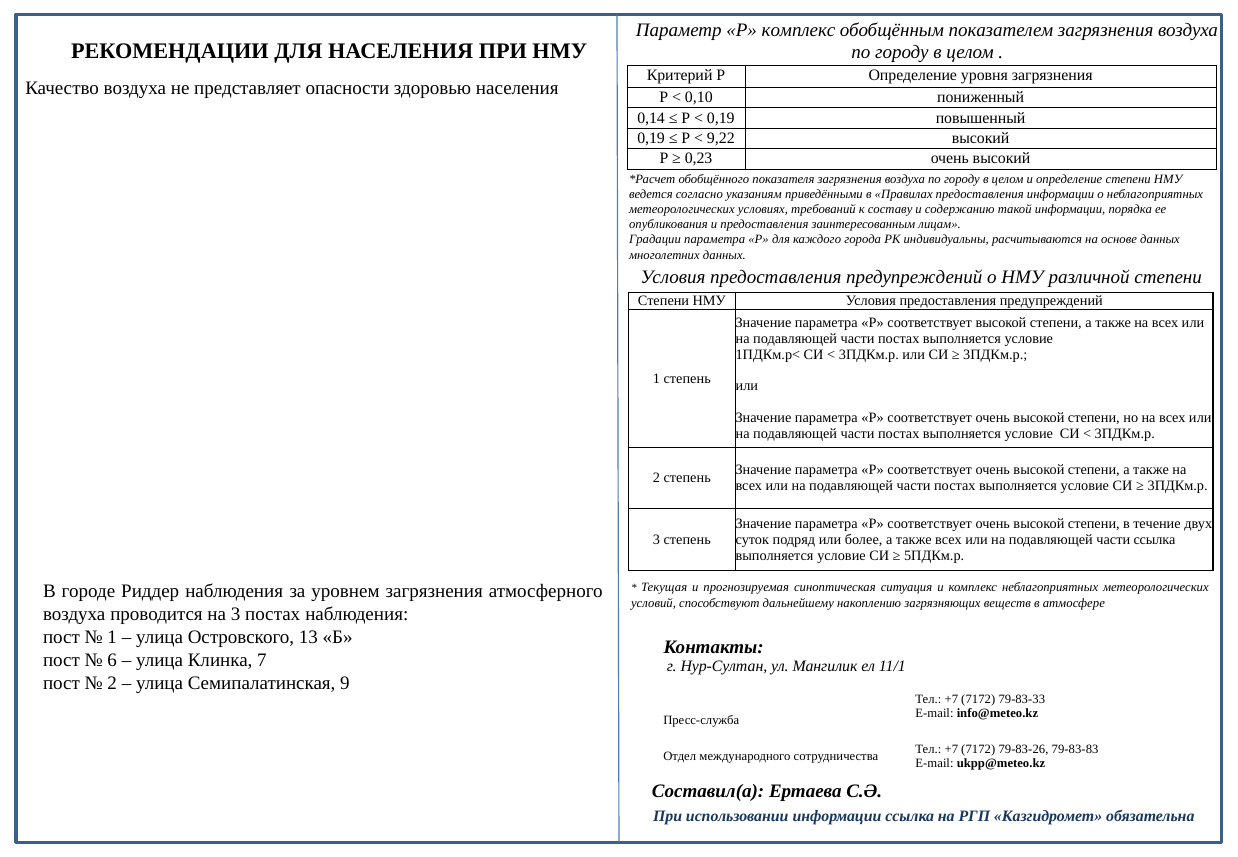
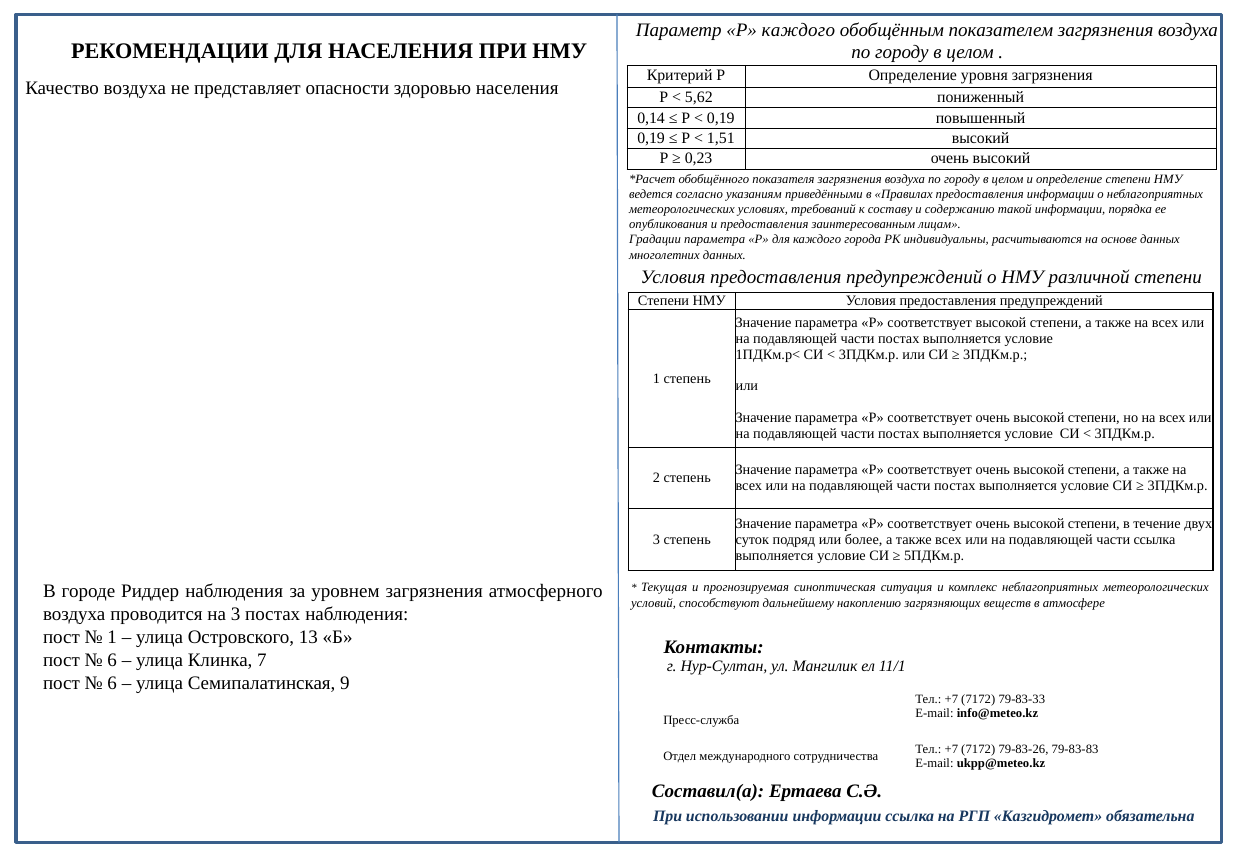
Р комплекс: комплекс -> каждого
0,10: 0,10 -> 5,62
9,22: 9,22 -> 1,51
2 at (112, 683): 2 -> 6
